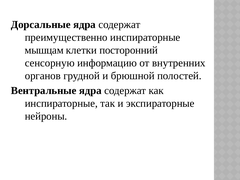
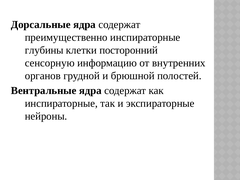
мышцам: мышцам -> глубины
